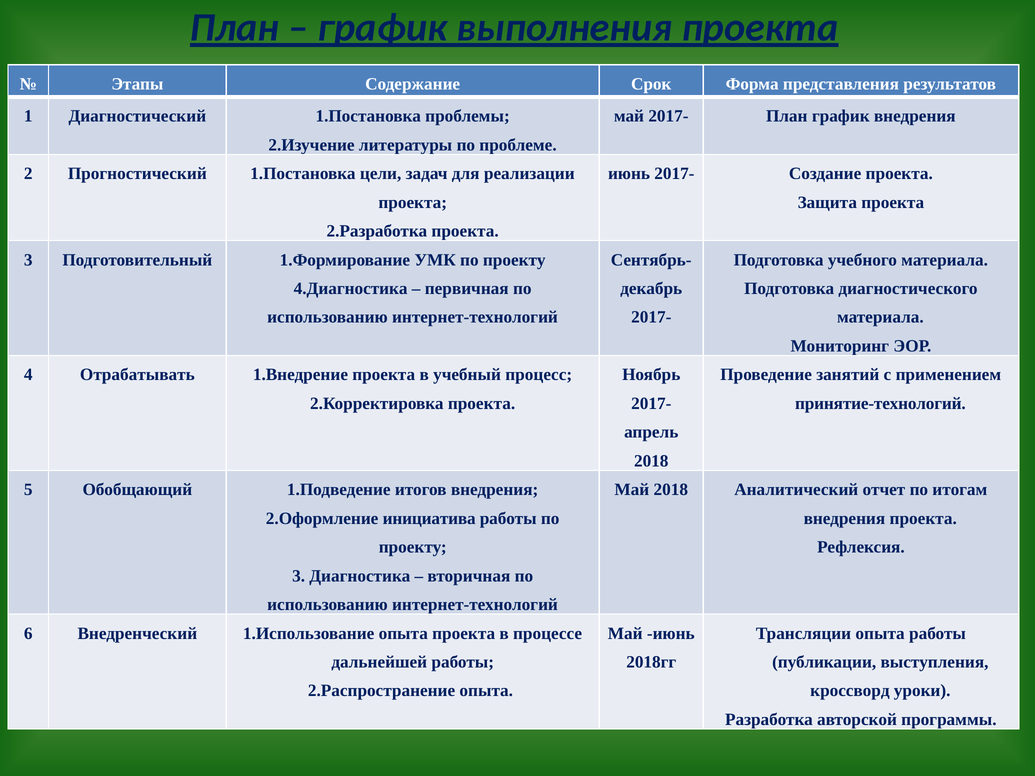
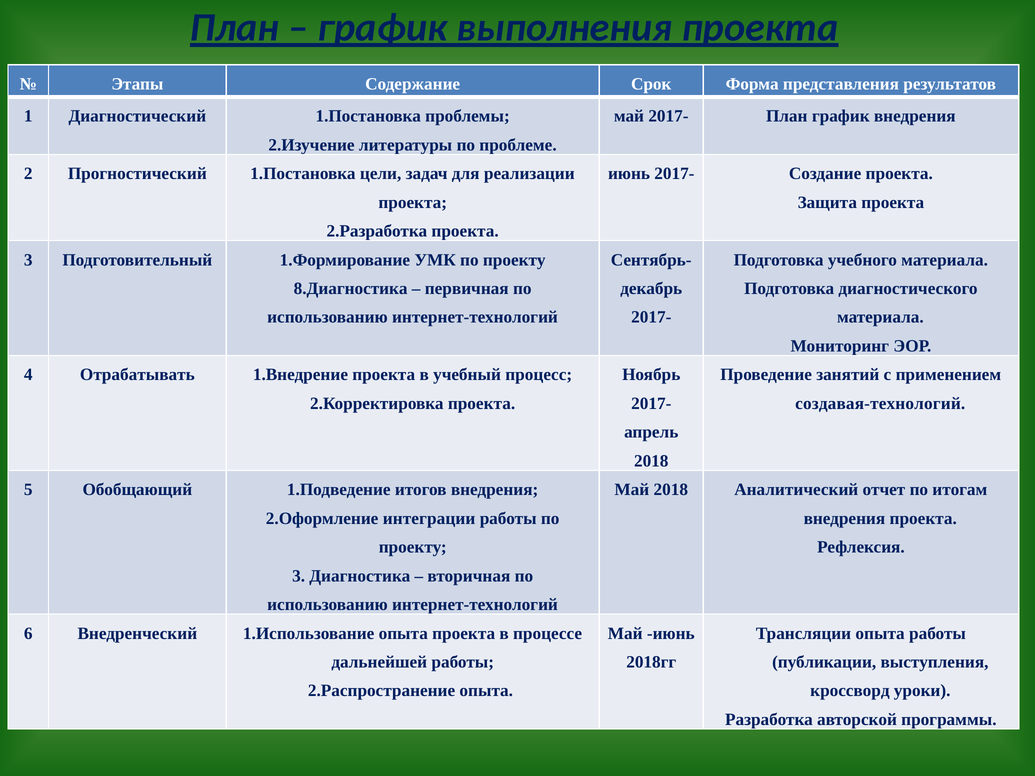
4.Диагностика: 4.Диагностика -> 8.Диагностика
принятие-технологий: принятие-технологий -> создавая-технологий
инициатива: инициатива -> интеграции
